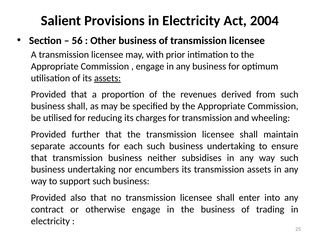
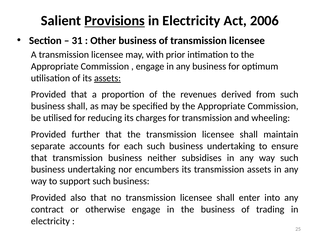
Provisions underline: none -> present
2004: 2004 -> 2006
56: 56 -> 31
